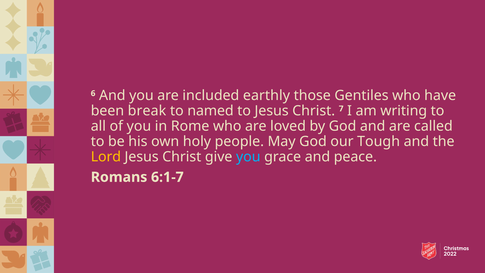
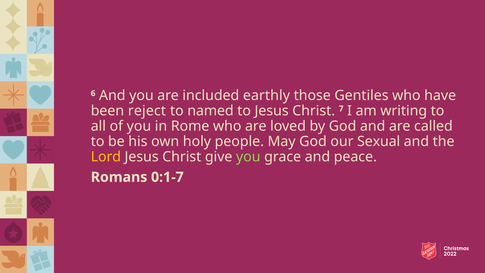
break: break -> reject
Tough: Tough -> Sexual
you at (248, 157) colour: light blue -> light green
6:1-7: 6:1-7 -> 0:1-7
